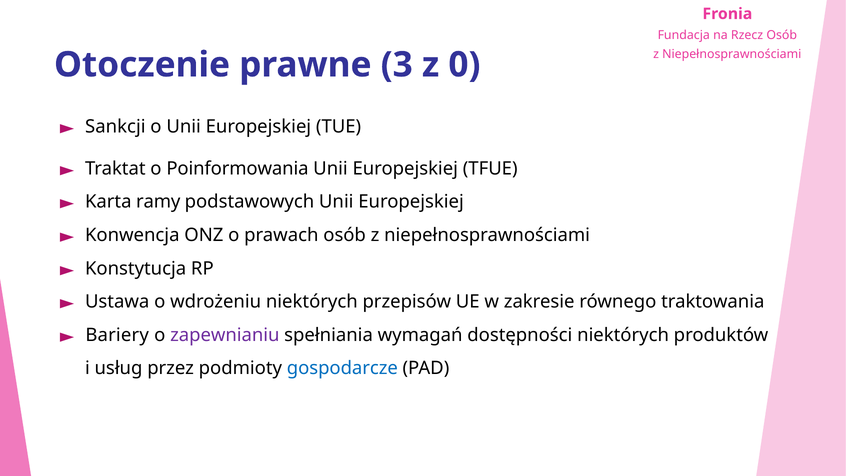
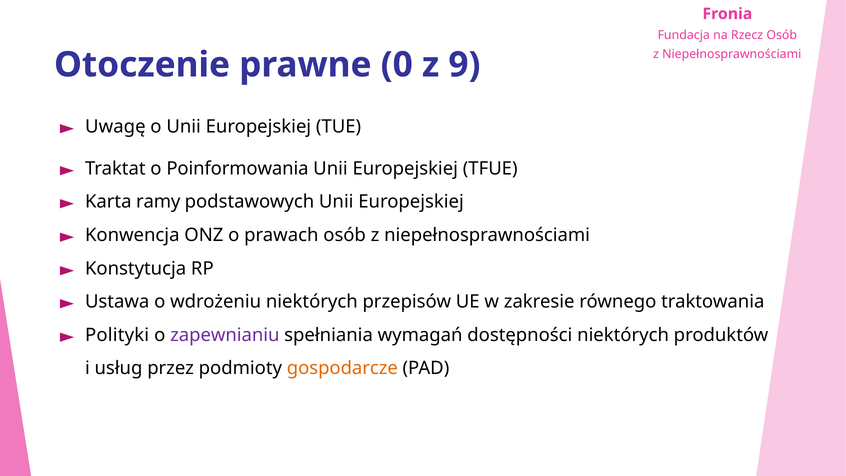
3: 3 -> 0
0: 0 -> 9
Sankcji: Sankcji -> Uwagę
Bariery: Bariery -> Polityki
gospodarcze colour: blue -> orange
